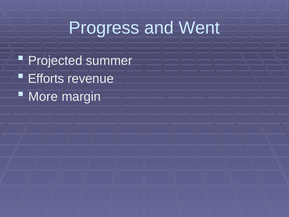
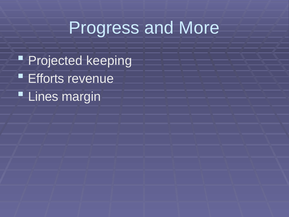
Went: Went -> More
summer: summer -> keeping
More: More -> Lines
